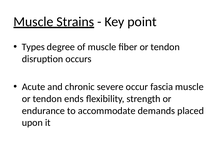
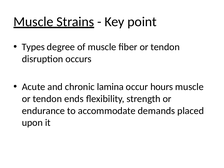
severe: severe -> lamina
fascia: fascia -> hours
